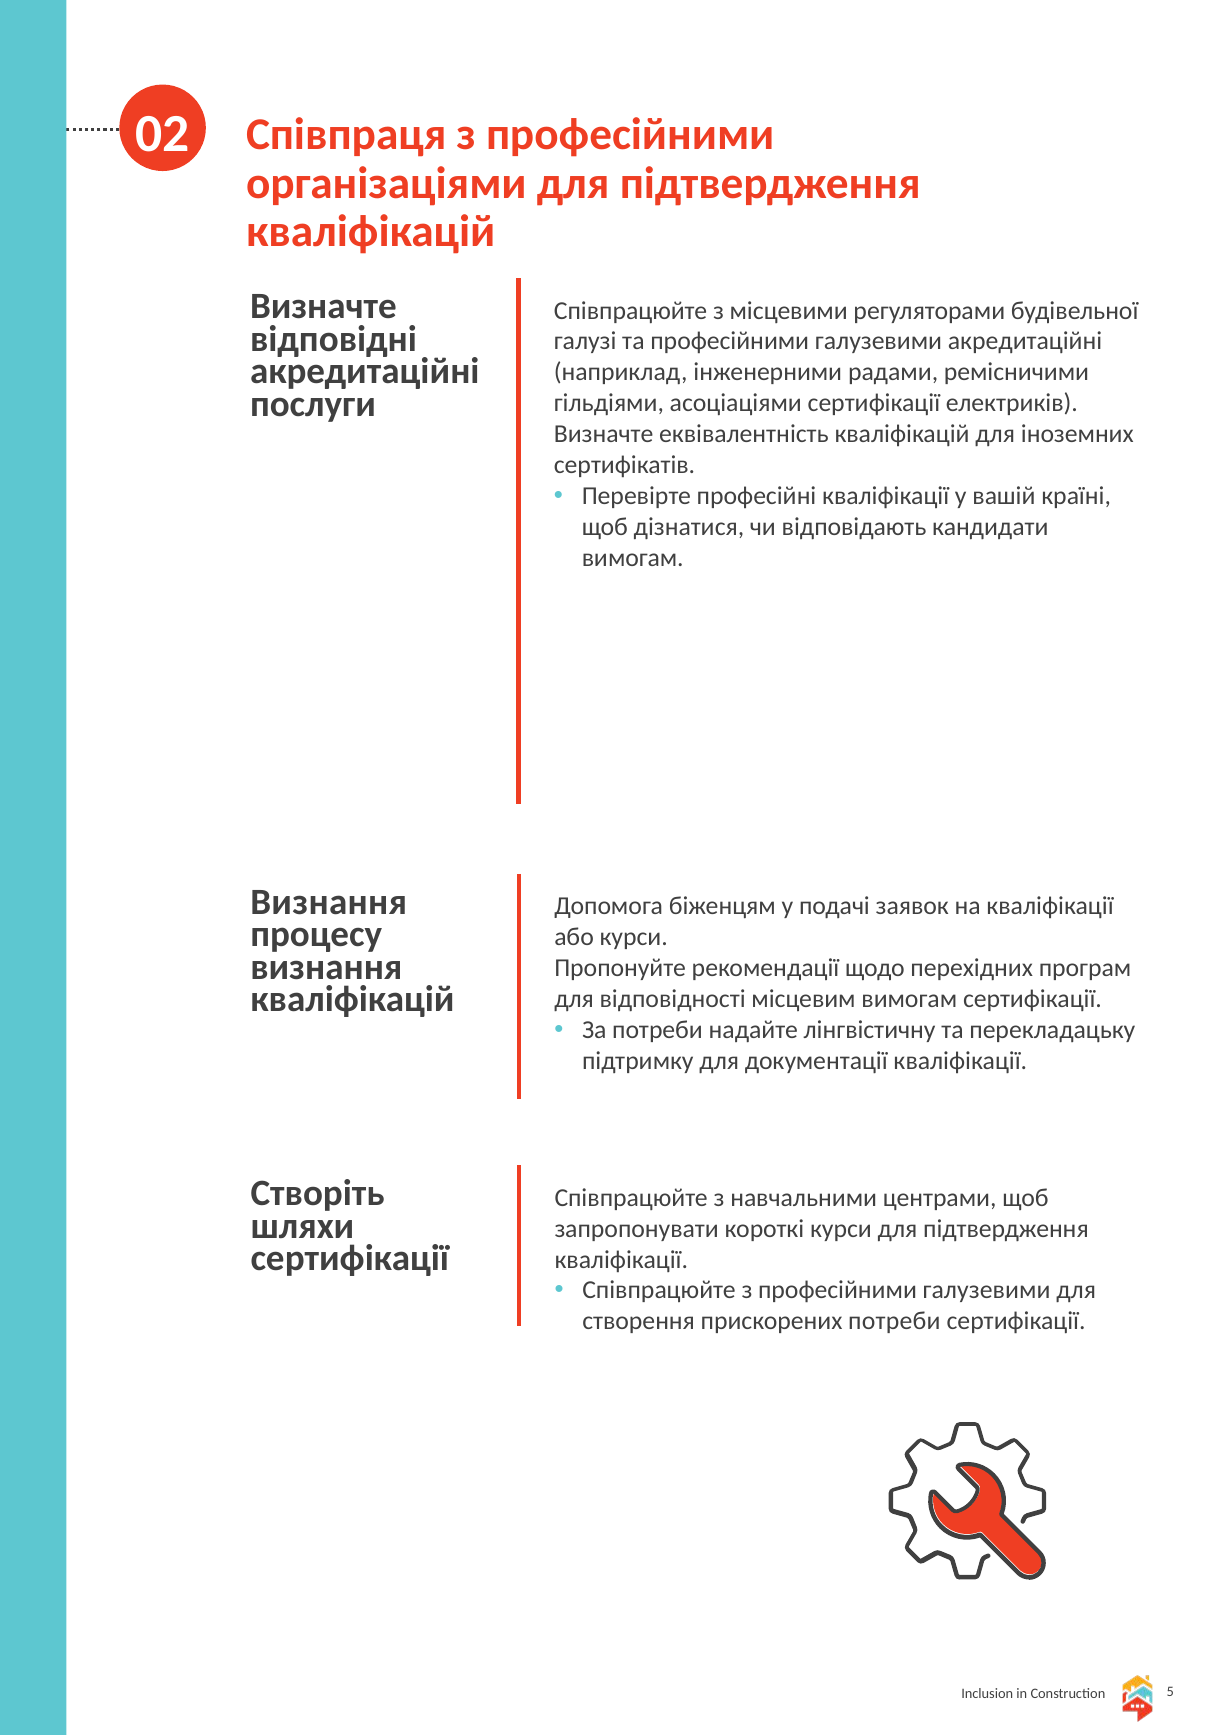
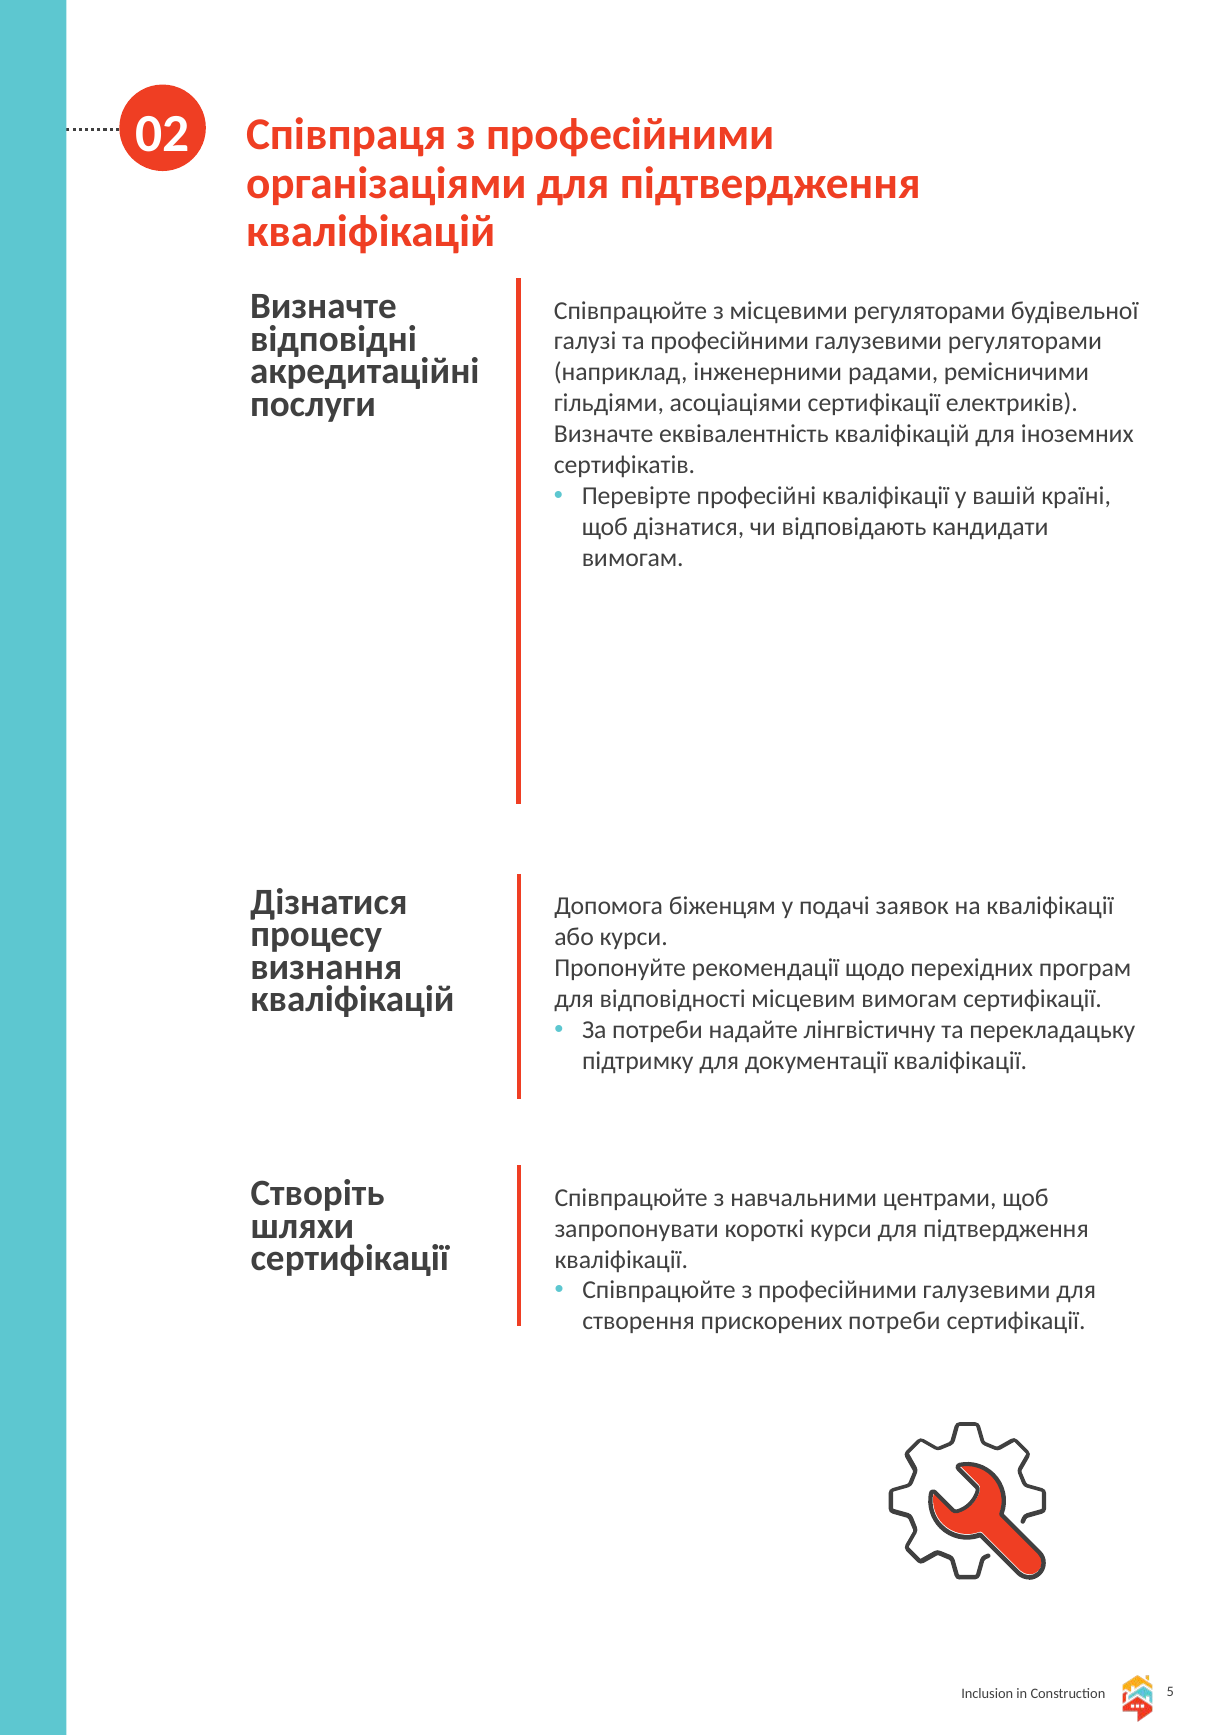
галузевими акредитаційні: акредитаційні -> регуляторами
Визнання at (329, 902): Визнання -> Дізнатися
